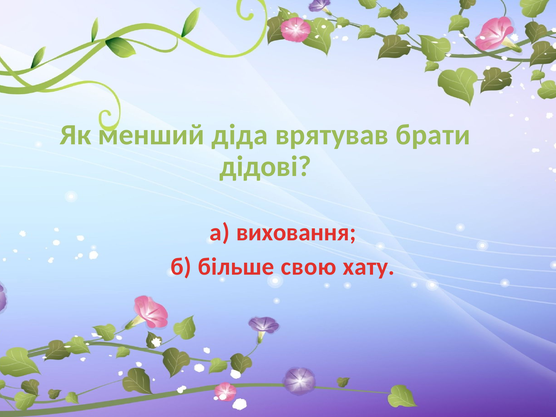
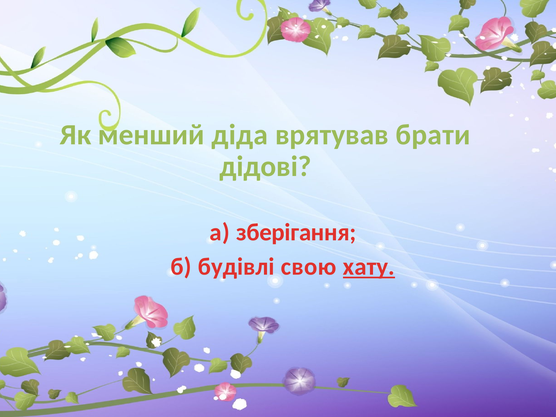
виховання: виховання -> зберігання
більше: більше -> будівлі
хату underline: none -> present
